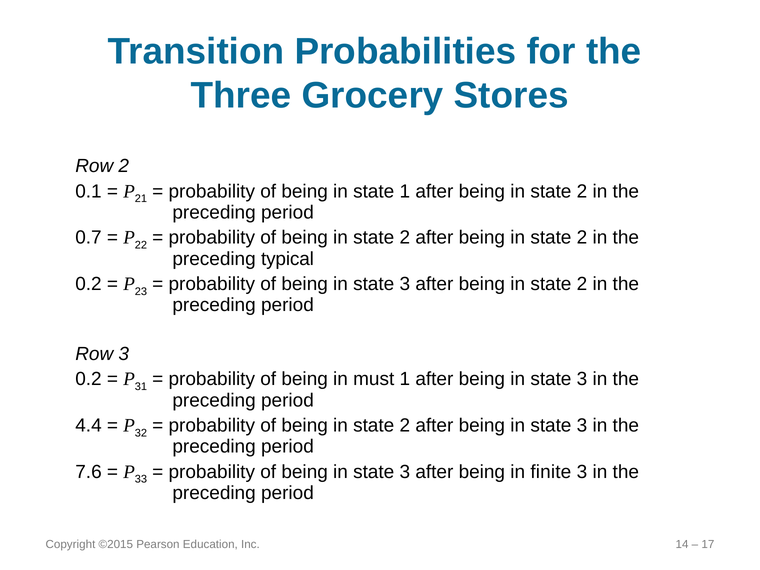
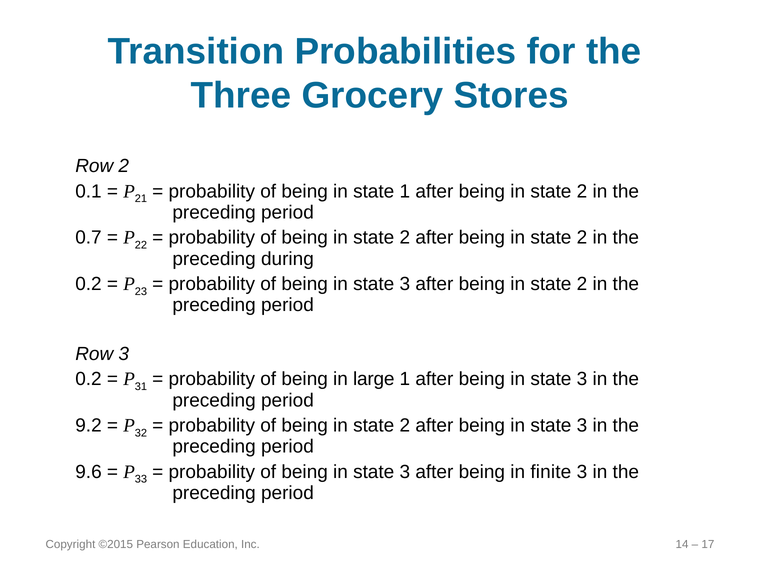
typical: typical -> during
must: must -> large
4.4: 4.4 -> 9.2
7.6: 7.6 -> 9.6
